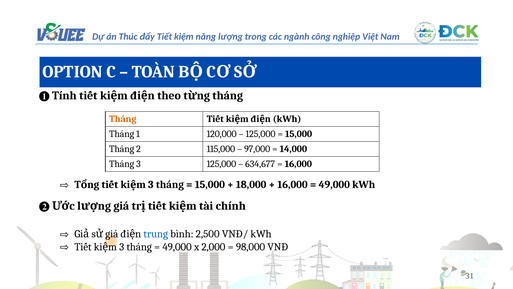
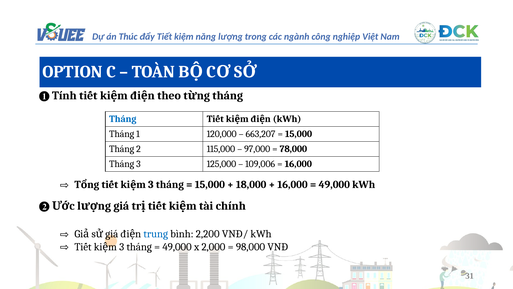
Tháng at (123, 119) colour: orange -> blue
125,000 at (261, 134): 125,000 -> 663,207
14,000: 14,000 -> 78,000
634,677: 634,677 -> 109,006
2,500: 2,500 -> 2,200
